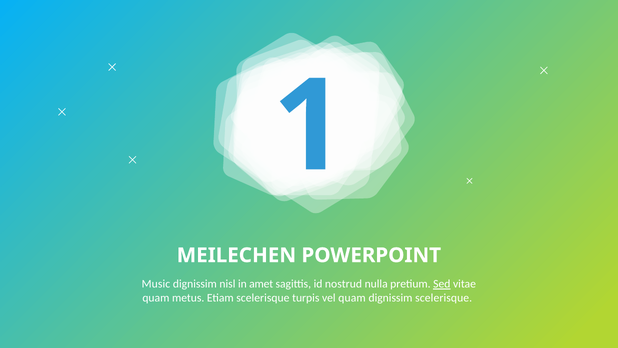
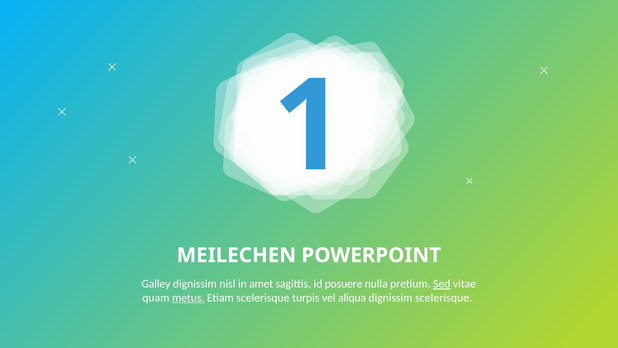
Music: Music -> Galley
nostrud: nostrud -> posuere
metus underline: none -> present
vel quam: quam -> aliqua
